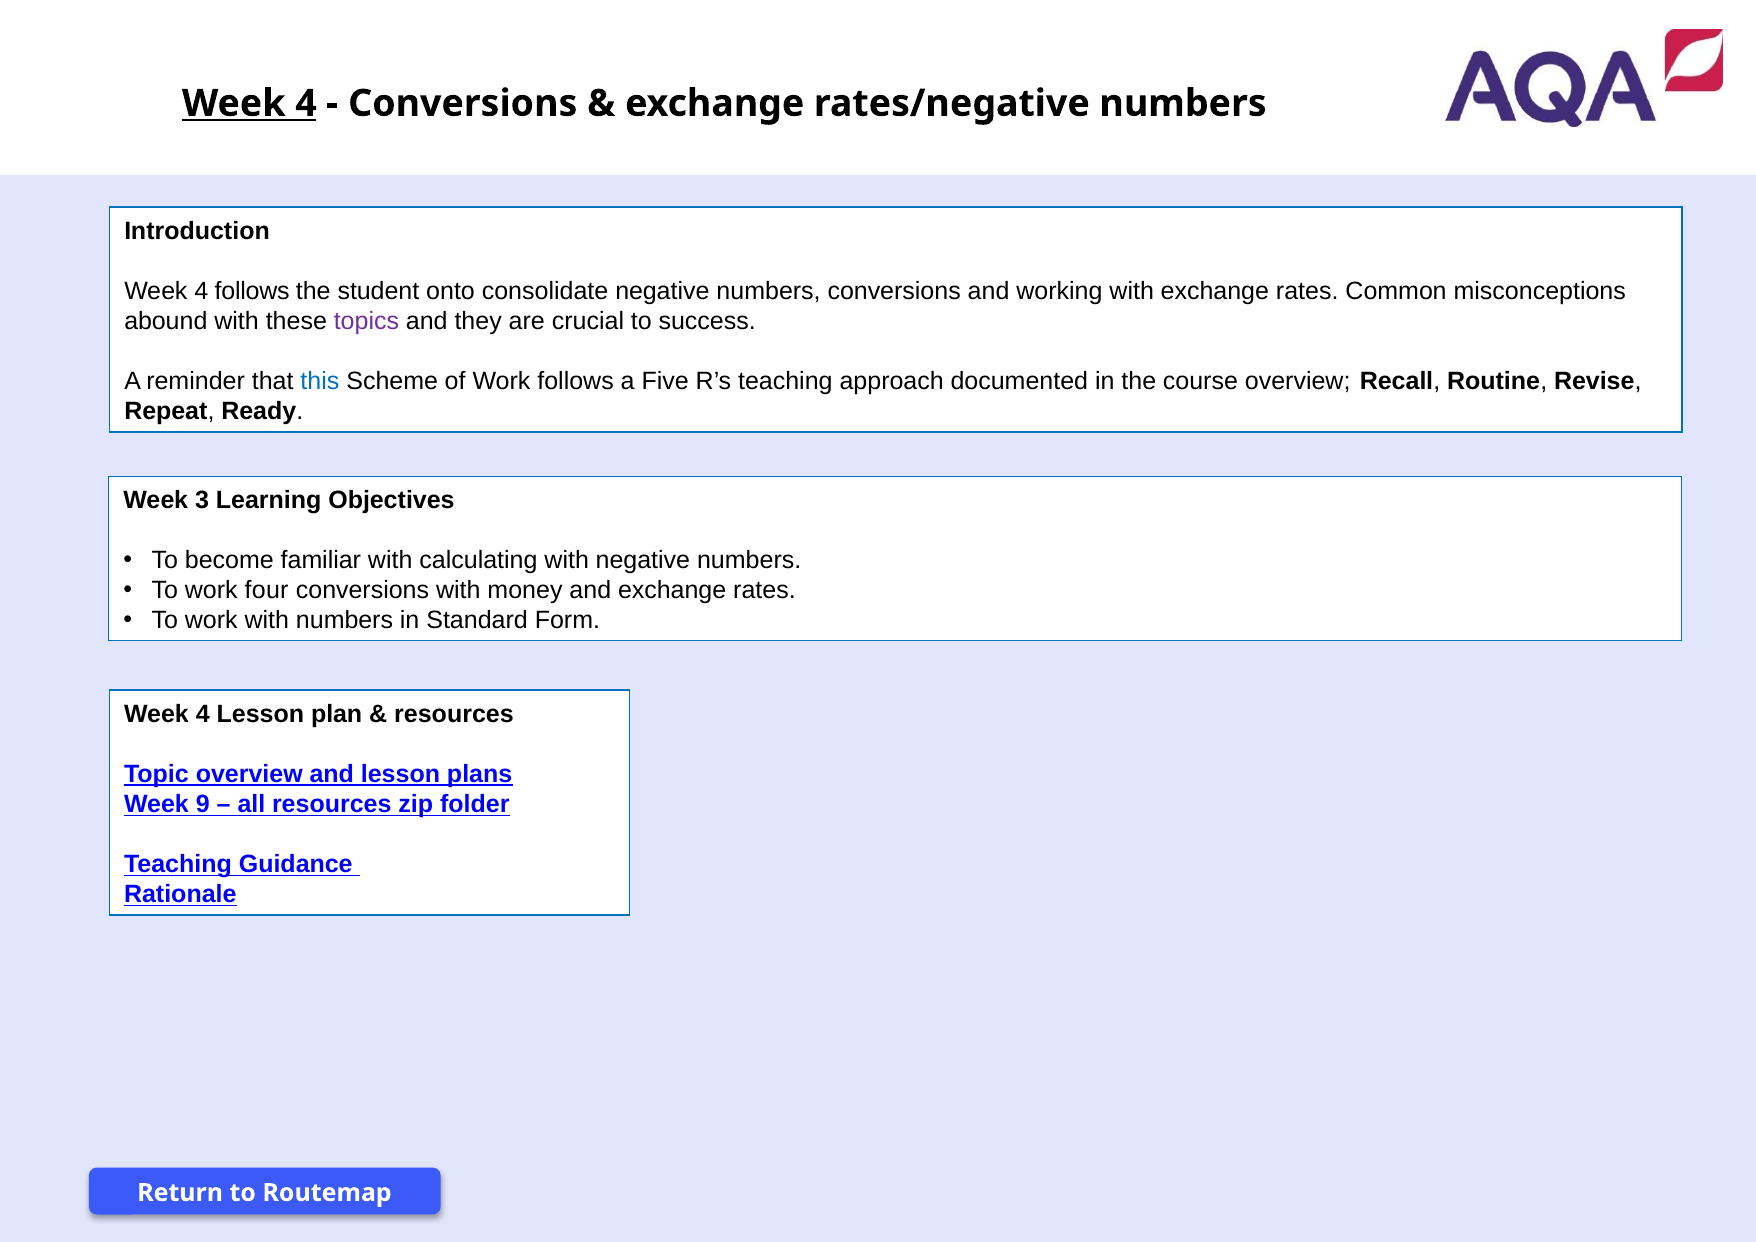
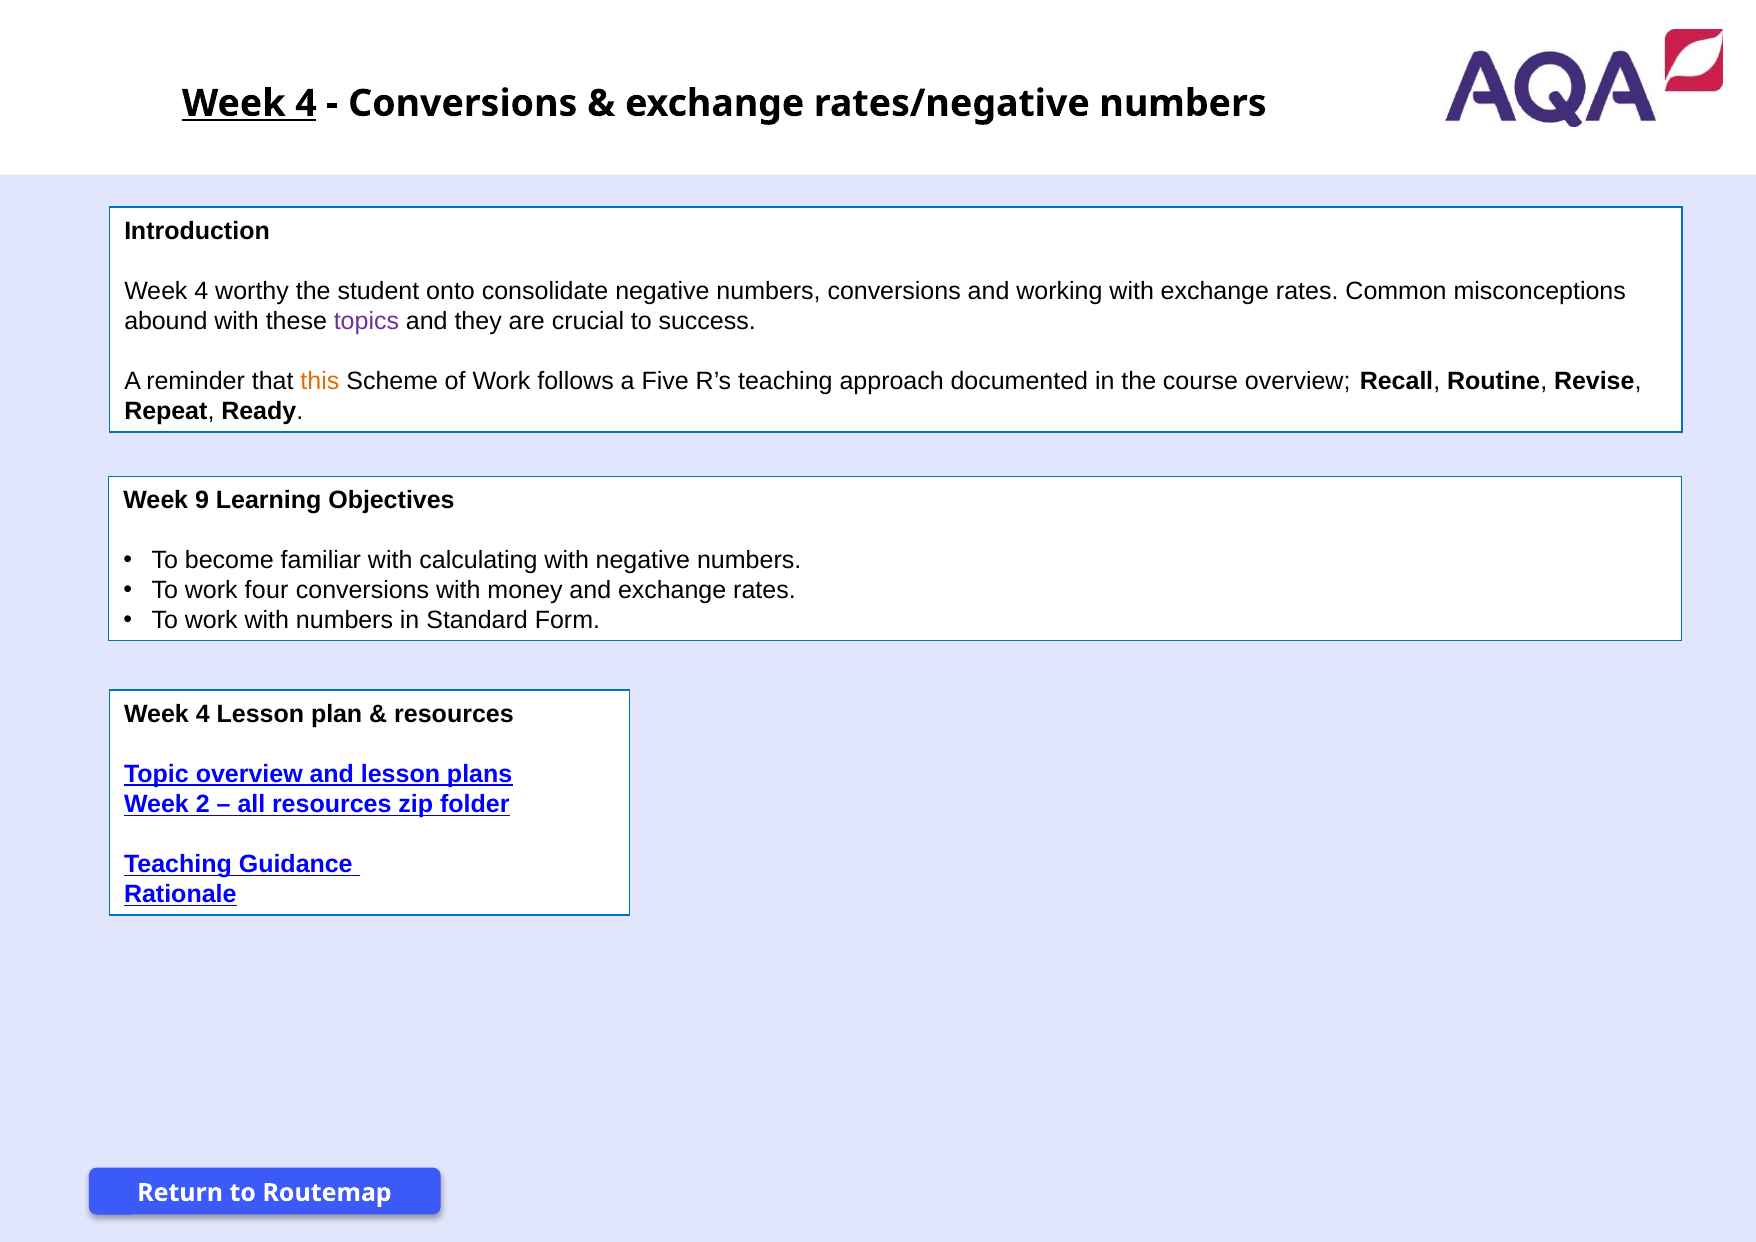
4 follows: follows -> worthy
this colour: blue -> orange
3: 3 -> 9
9: 9 -> 2
